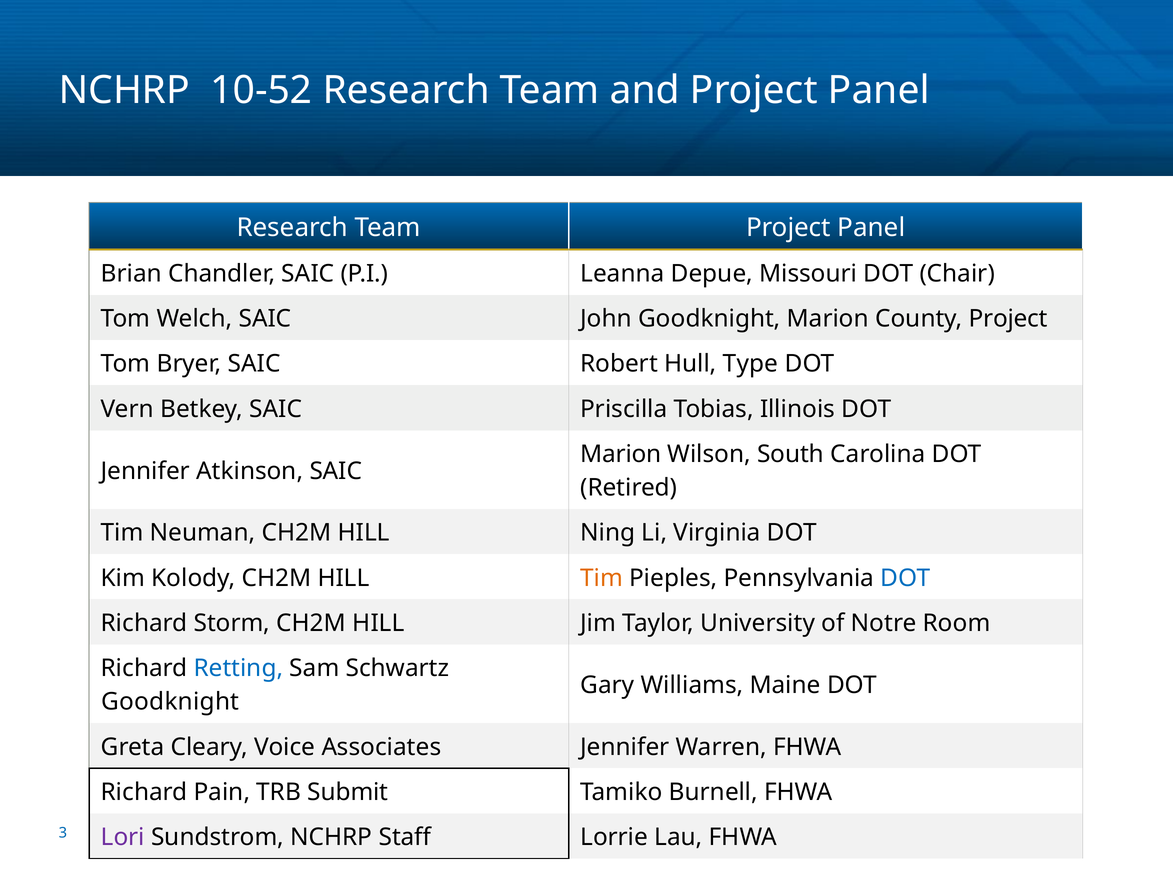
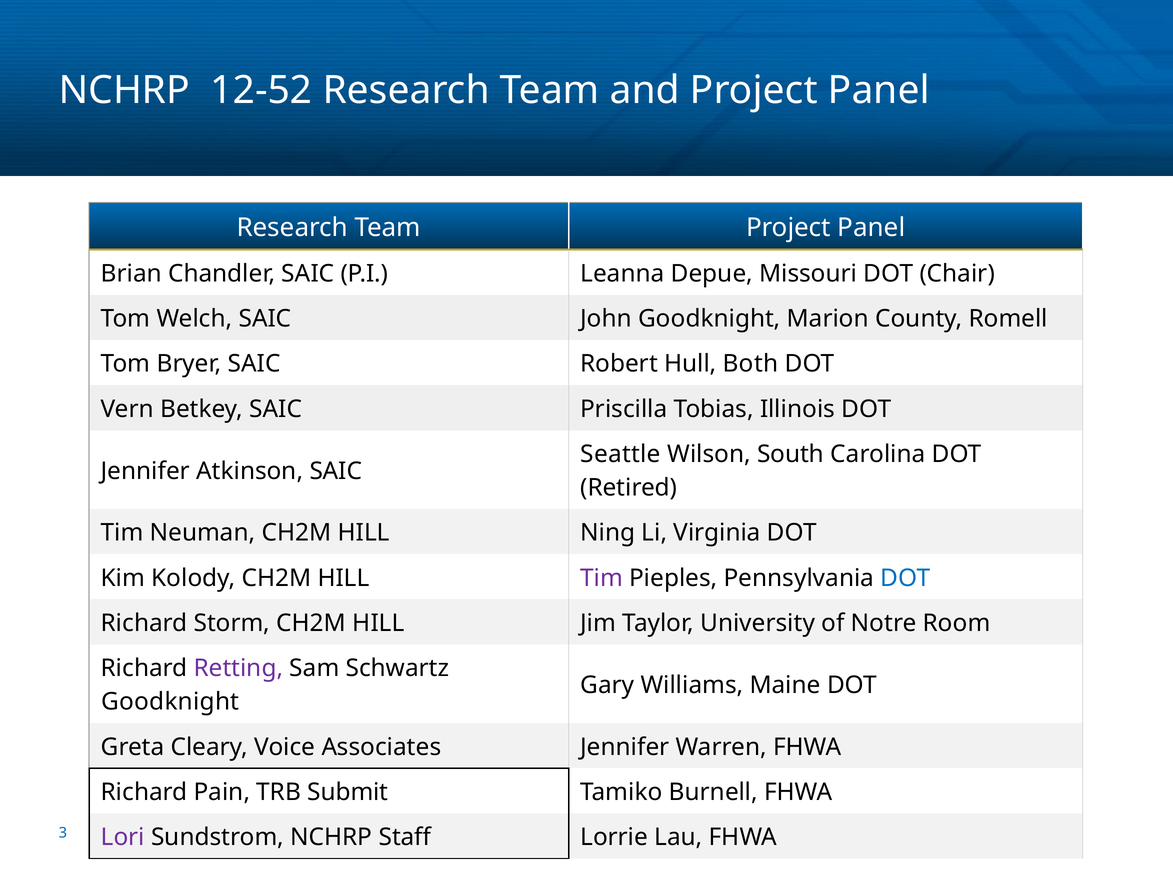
10-52: 10-52 -> 12-52
County Project: Project -> Romell
Type: Type -> Both
Marion at (621, 455): Marion -> Seattle
Tim at (602, 579) colour: orange -> purple
Retting colour: blue -> purple
